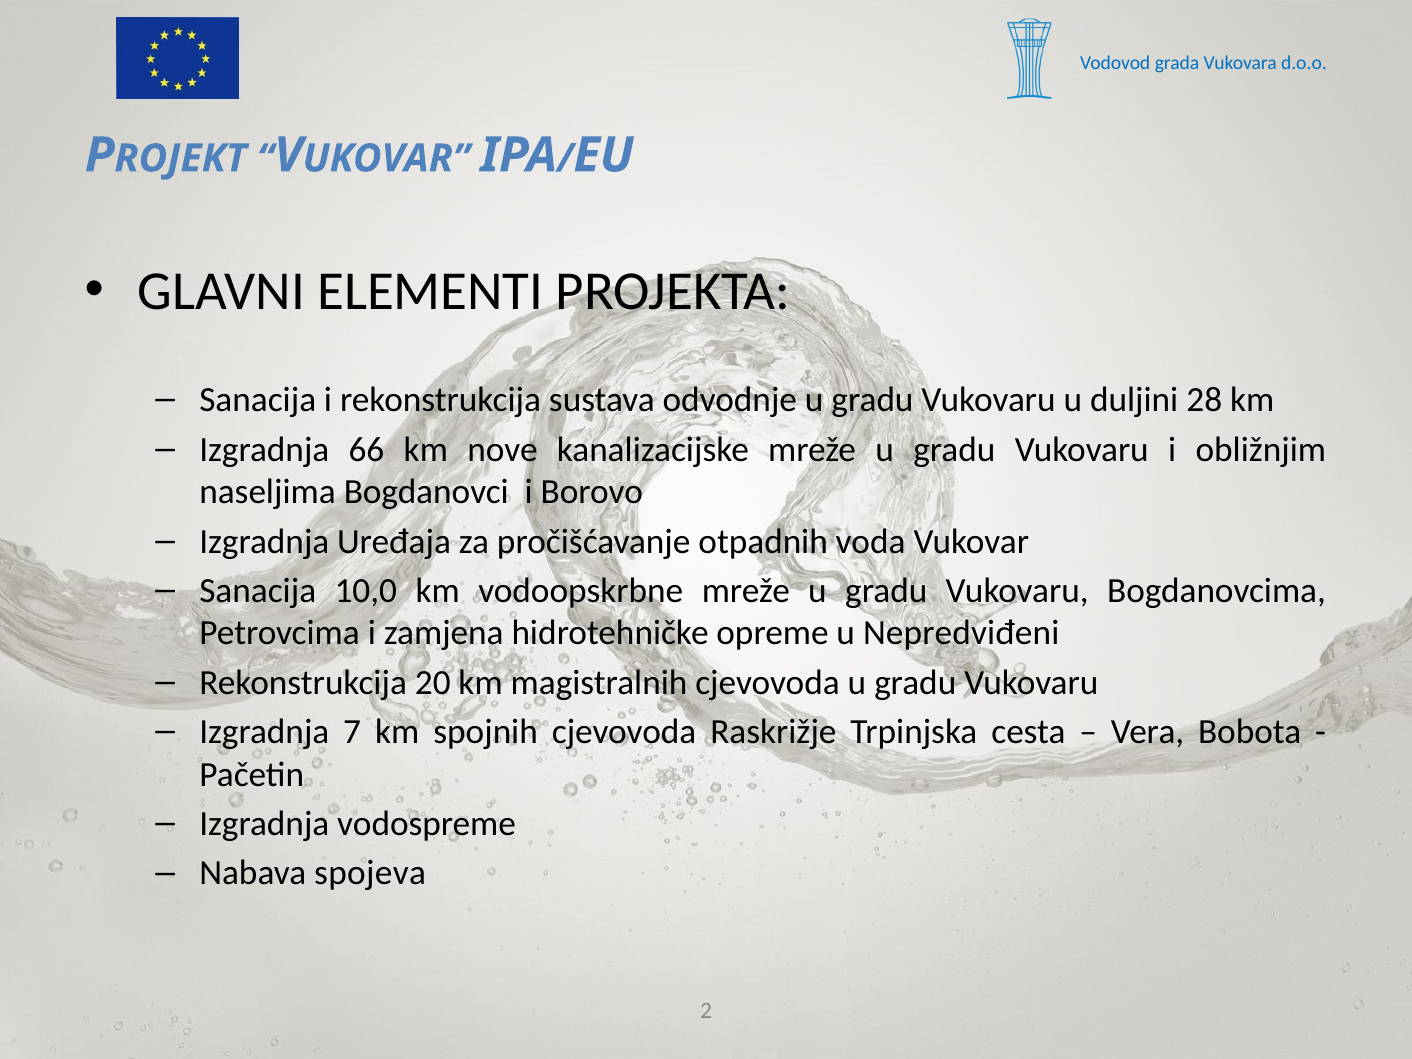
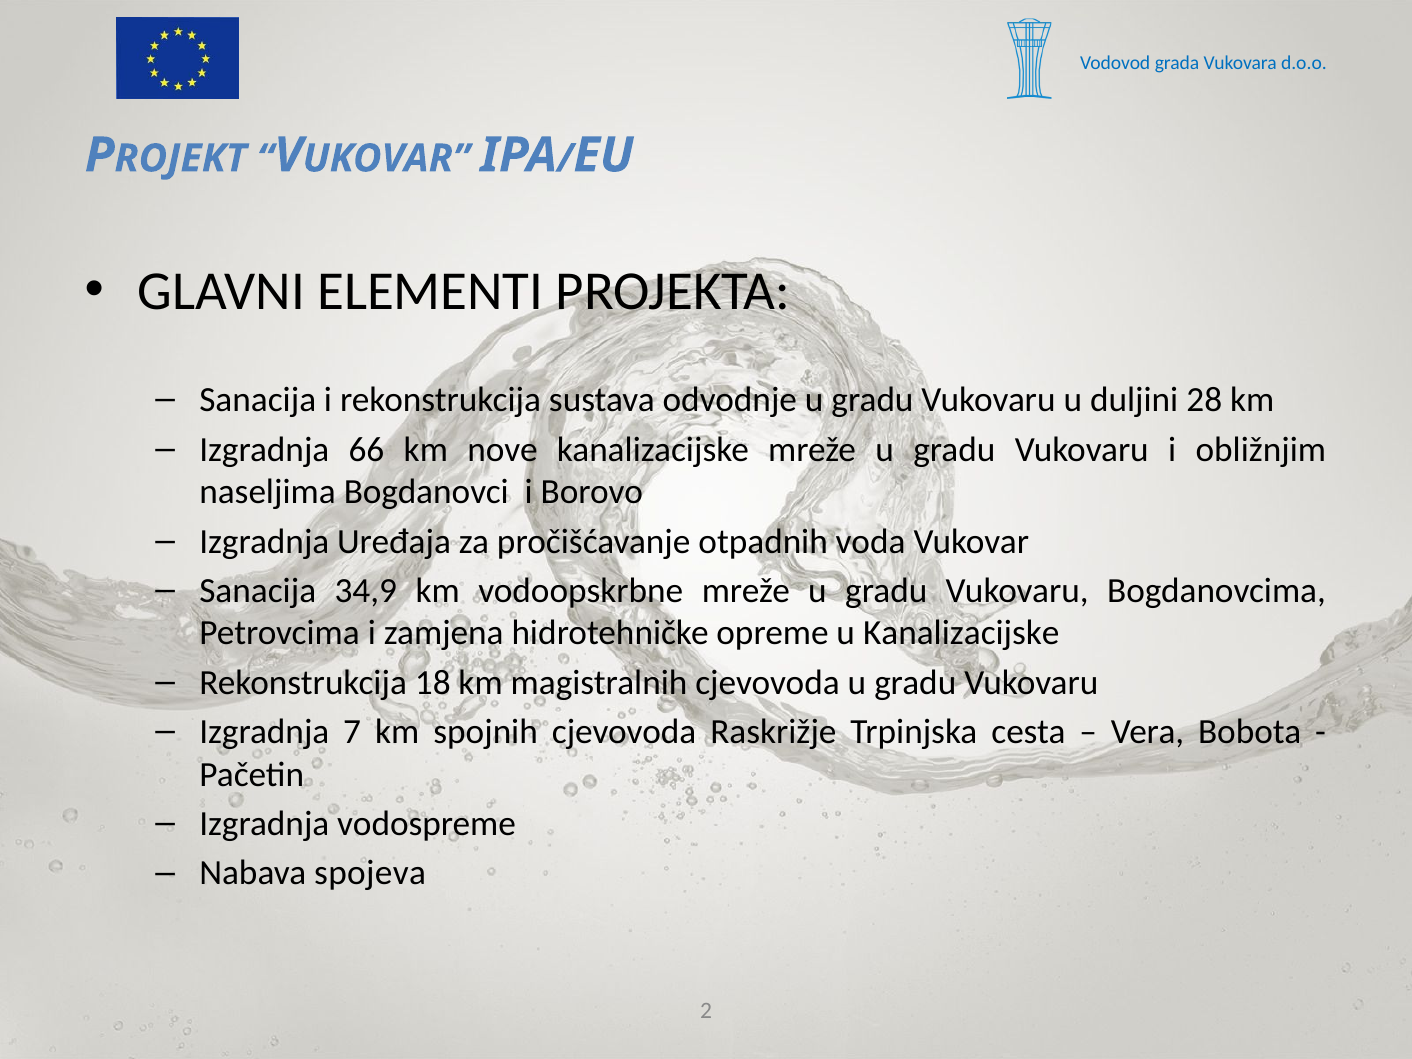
10,0: 10,0 -> 34,9
u Nepredviđeni: Nepredviđeni -> Kanalizacijske
20: 20 -> 18
